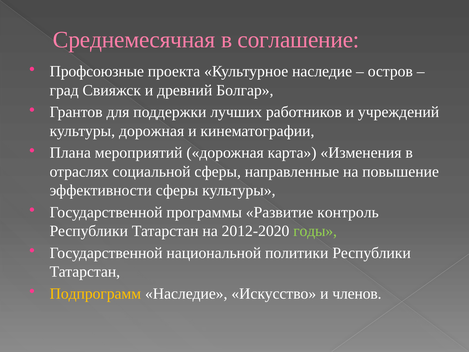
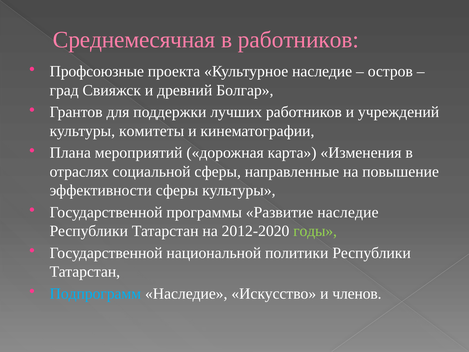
в соглашение: соглашение -> работников
культуры дорожная: дорожная -> комитеты
Развитие контроль: контроль -> наследие
Подпрограмм colour: yellow -> light blue
